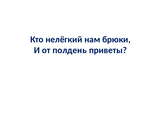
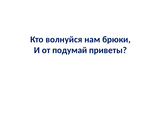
нелёгкий: нелёгкий -> волнуйся
полдень: полдень -> подумай
